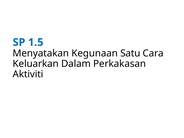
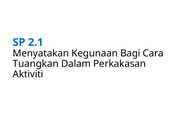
1.5: 1.5 -> 2.1
Satu: Satu -> Bagi
Keluarkan: Keluarkan -> Tuangkan
